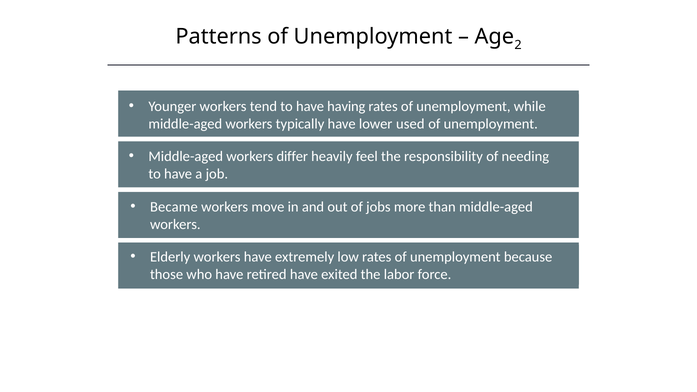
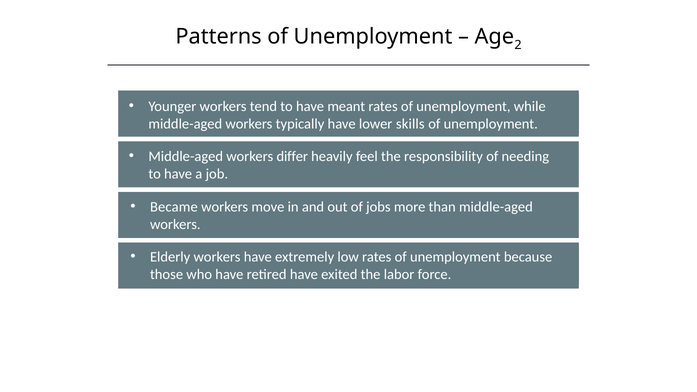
having: having -> meant
used: used -> skills
